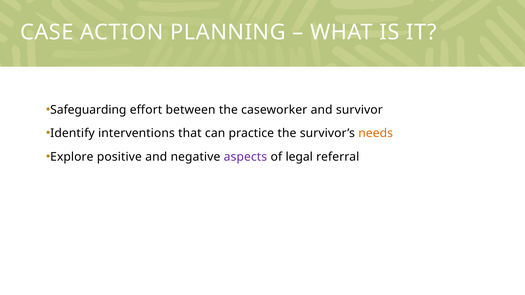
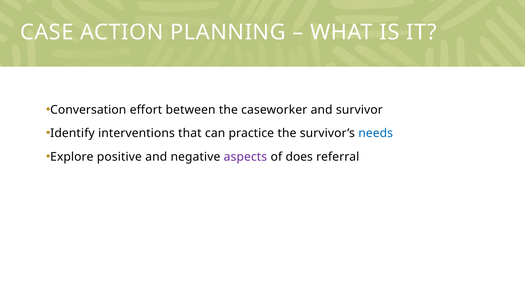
Safeguarding: Safeguarding -> Conversation
needs colour: orange -> blue
legal: legal -> does
